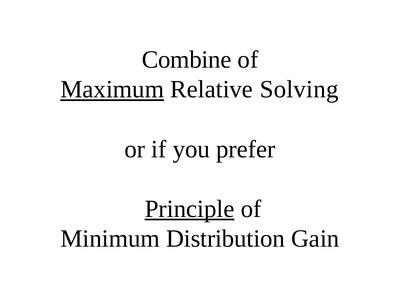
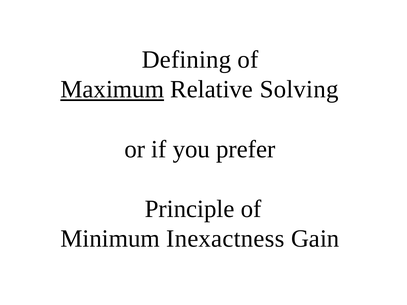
Combine: Combine -> Defining
Principle underline: present -> none
Distribution: Distribution -> Inexactness
